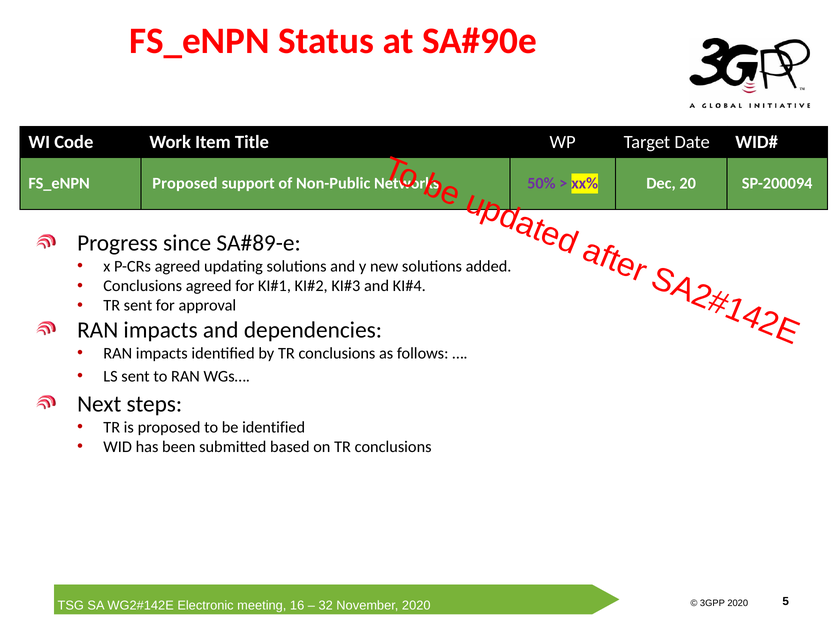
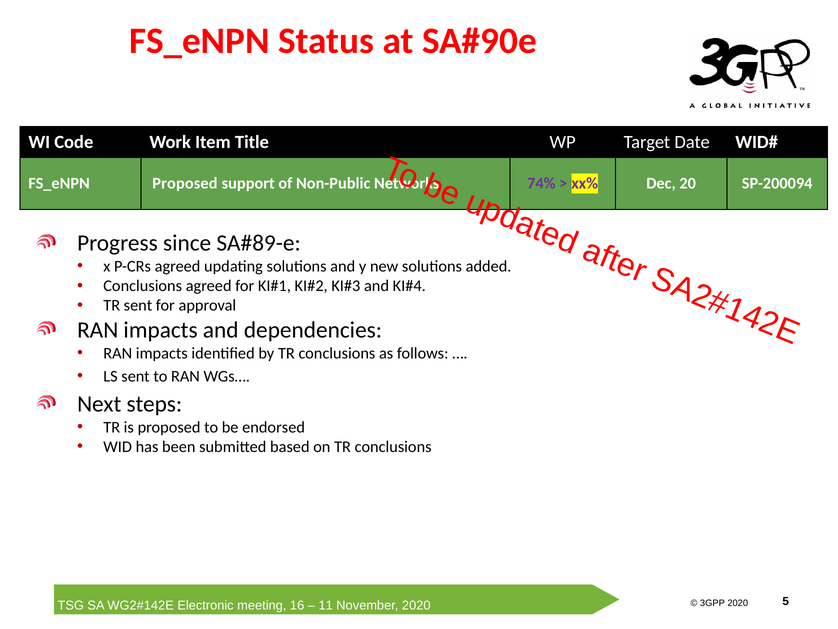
50%: 50% -> 74%
be identified: identified -> endorsed
32: 32 -> 11
